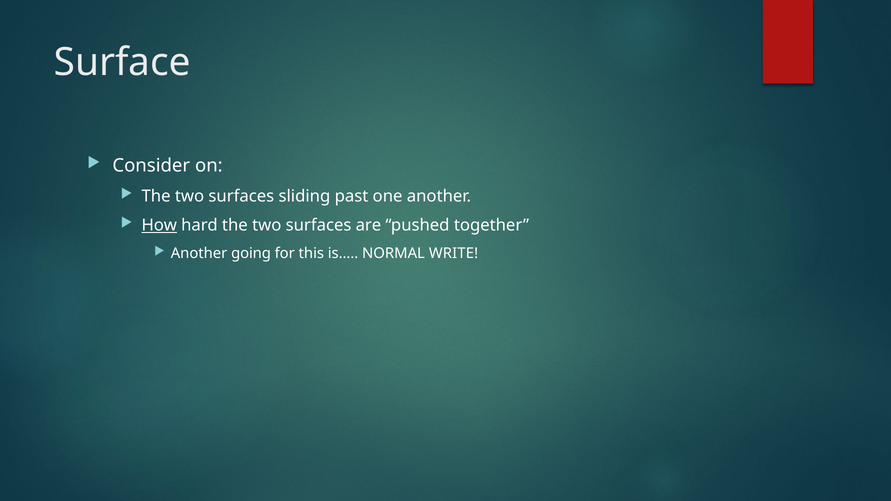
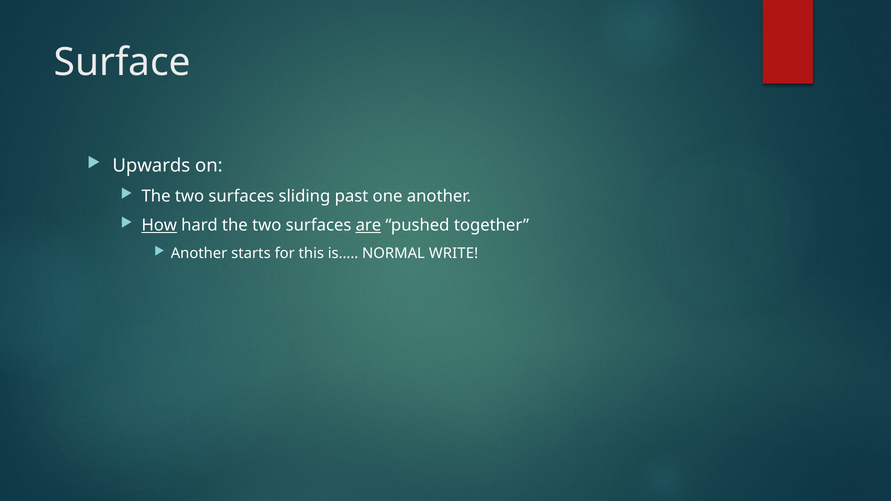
Consider: Consider -> Upwards
are underline: none -> present
going: going -> starts
